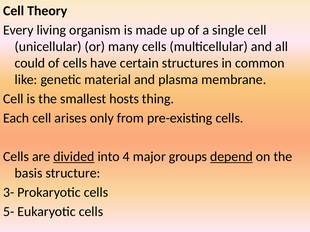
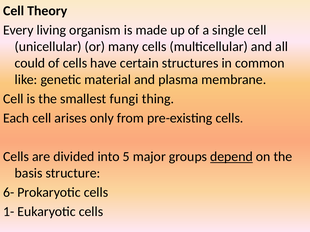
hosts: hosts -> fungi
divided underline: present -> none
4: 4 -> 5
3-: 3- -> 6-
5-: 5- -> 1-
